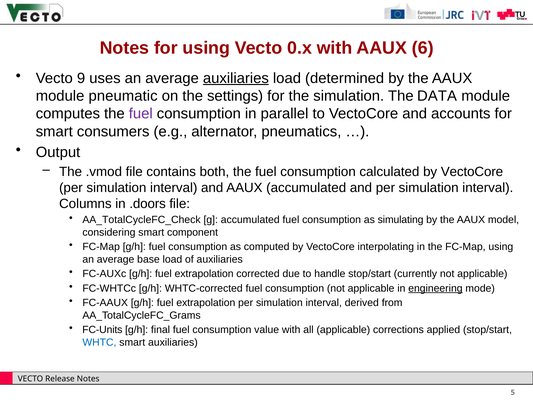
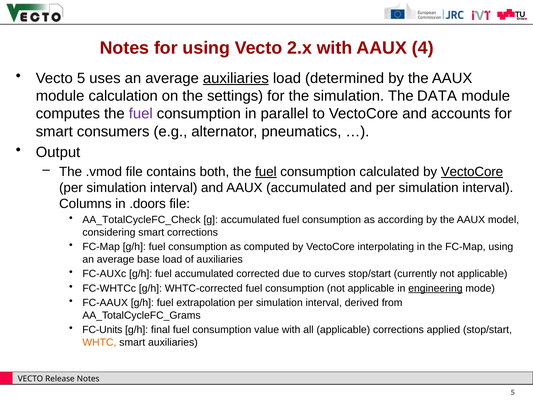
0.x: 0.x -> 2.x
6: 6 -> 4
Vecto 9: 9 -> 5
pneumatic: pneumatic -> calculation
fuel at (266, 172) underline: none -> present
VectoCore at (472, 172) underline: none -> present
simulating: simulating -> according
smart component: component -> corrections
FC-AUXc g/h fuel extrapolation: extrapolation -> accumulated
handle: handle -> curves
WHTC colour: blue -> orange
